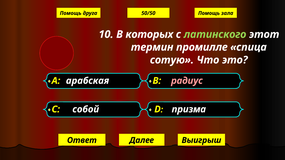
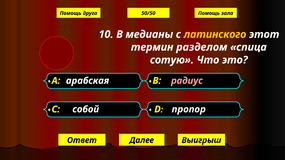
которых: которых -> медианы
латинского colour: light green -> yellow
промилле: промилле -> разделом
призма: призма -> пропор
